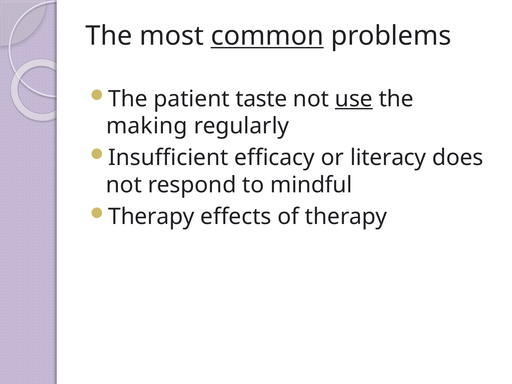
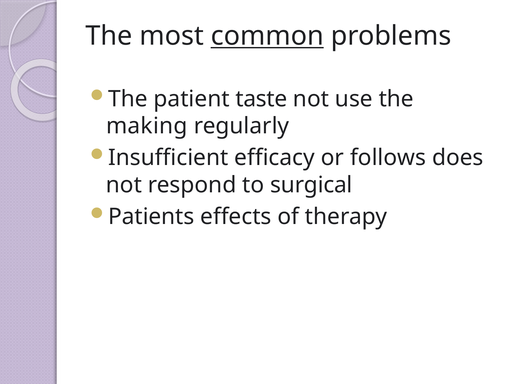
use underline: present -> none
literacy: literacy -> follows
mindful: mindful -> surgical
Therapy at (151, 217): Therapy -> Patients
